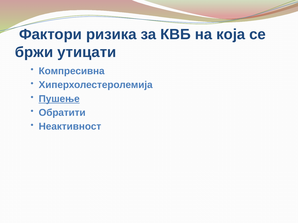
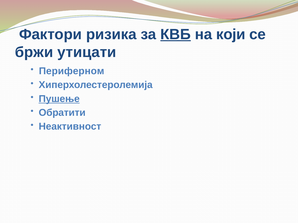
КВБ underline: none -> present
која: која -> који
Компресивна: Компресивна -> Периферном
